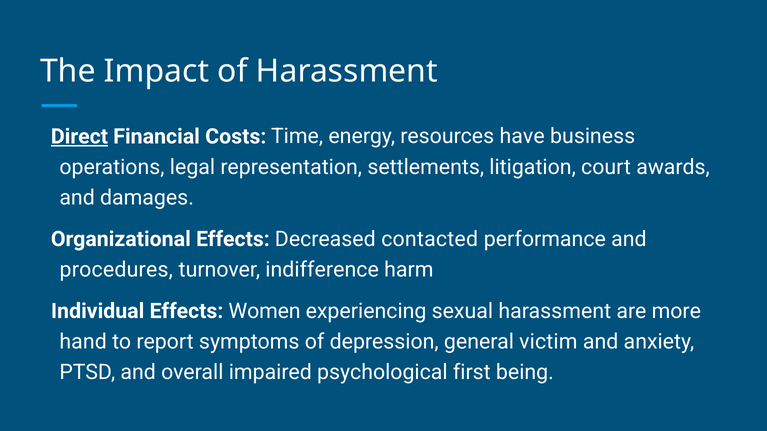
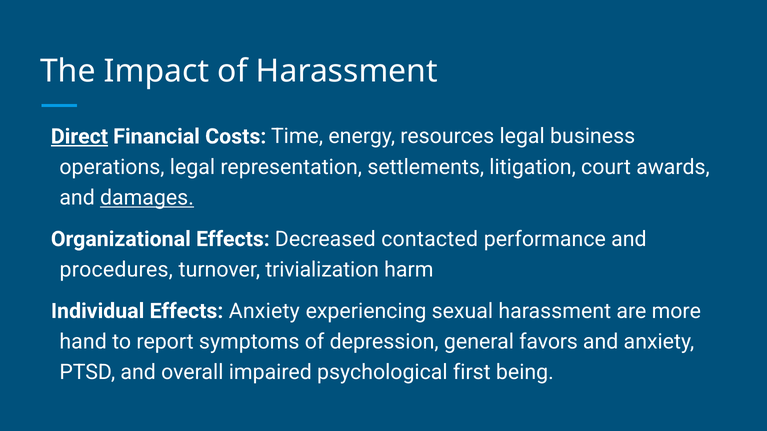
resources have: have -> legal
damages underline: none -> present
indifference: indifference -> trivialization
Effects Women: Women -> Anxiety
victim: victim -> favors
